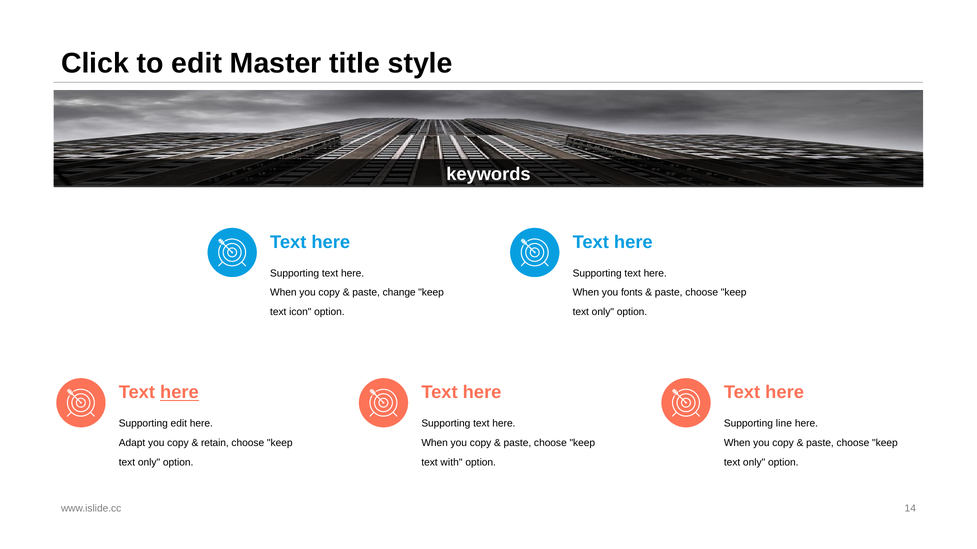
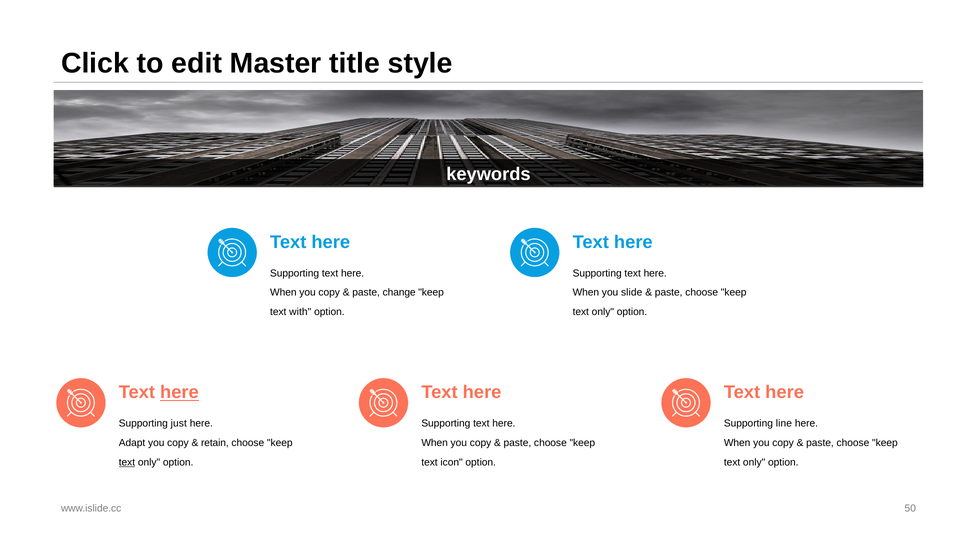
fonts: fonts -> slide
icon: icon -> with
Supporting edit: edit -> just
text at (127, 463) underline: none -> present
with: with -> icon
14: 14 -> 50
